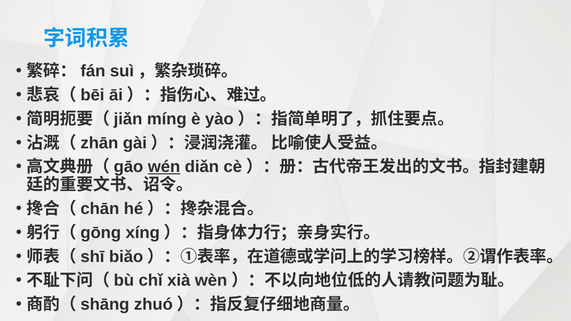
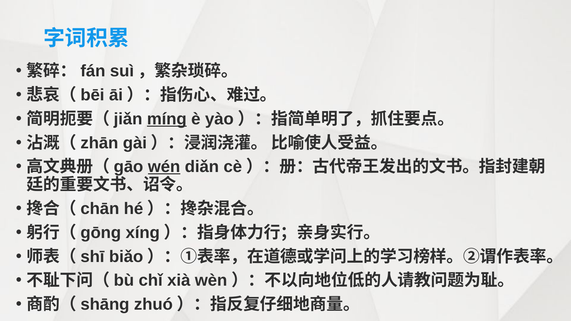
míng underline: none -> present
